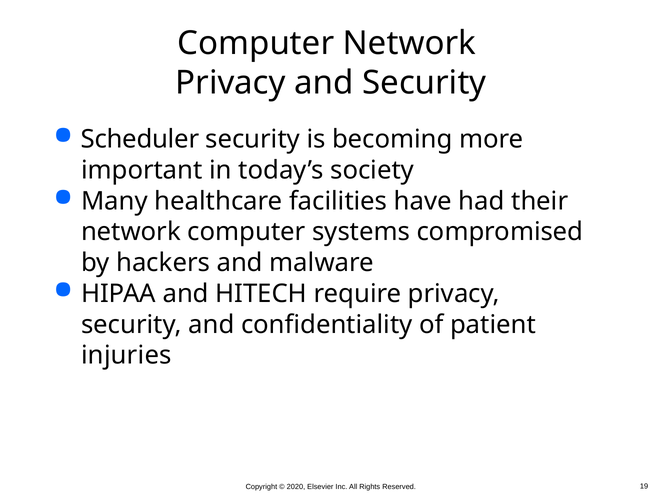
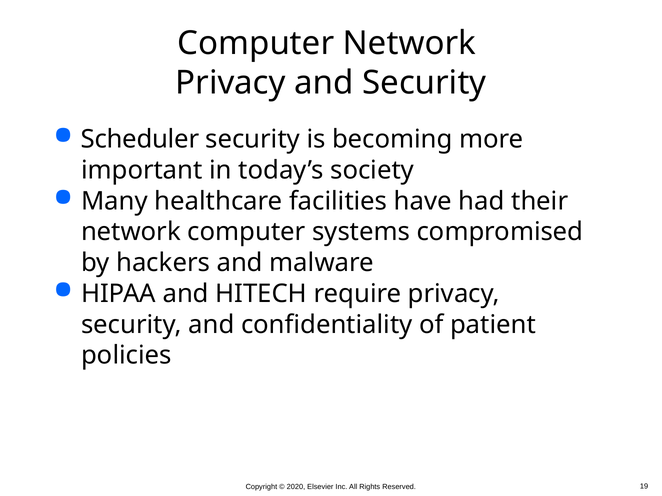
injuries: injuries -> policies
